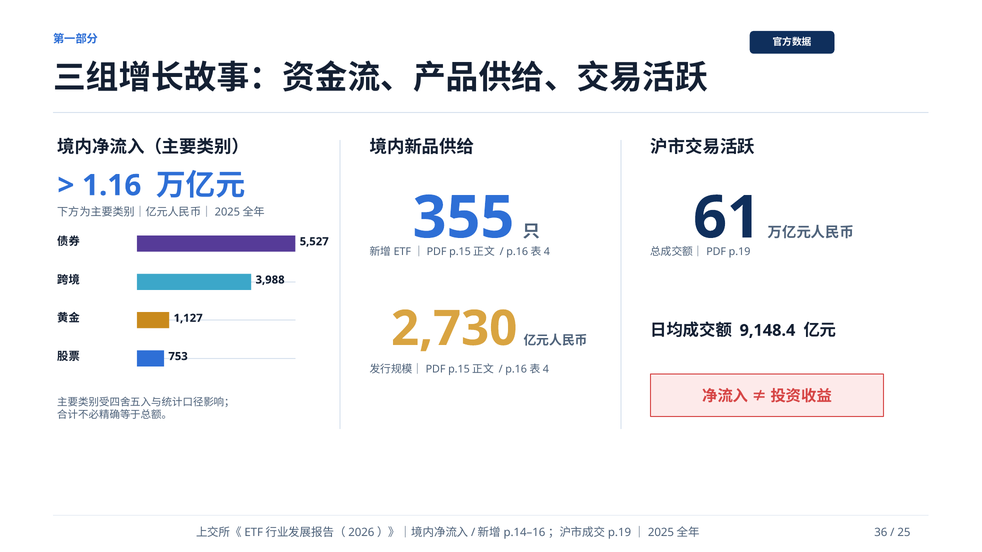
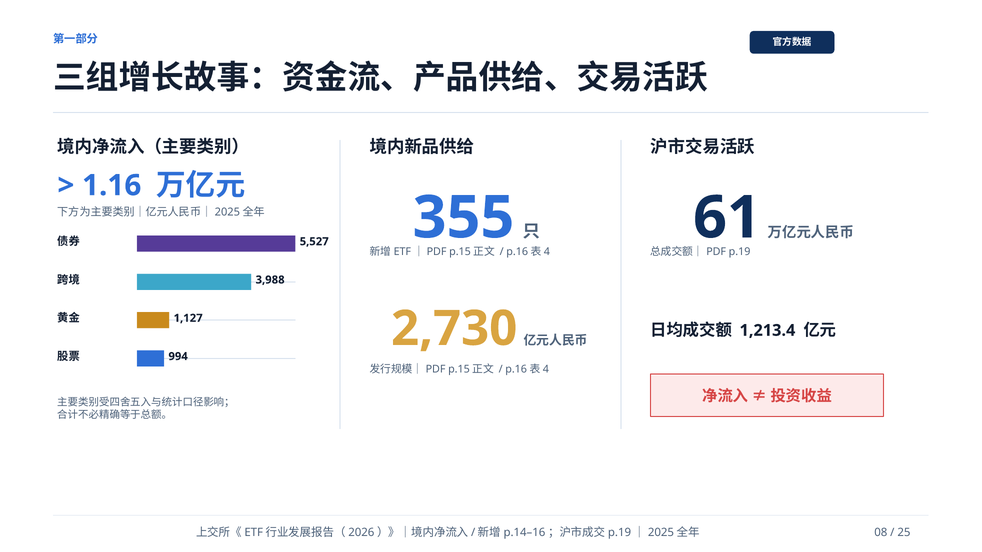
9,148.4: 9,148.4 -> 1,213.4
753: 753 -> 994
36: 36 -> 08
